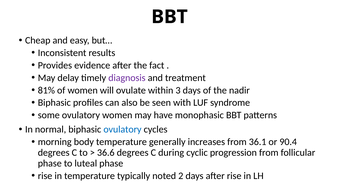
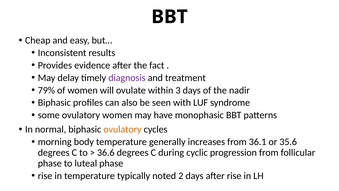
81%: 81% -> 79%
ovulatory at (122, 129) colour: blue -> orange
90.4: 90.4 -> 35.6
